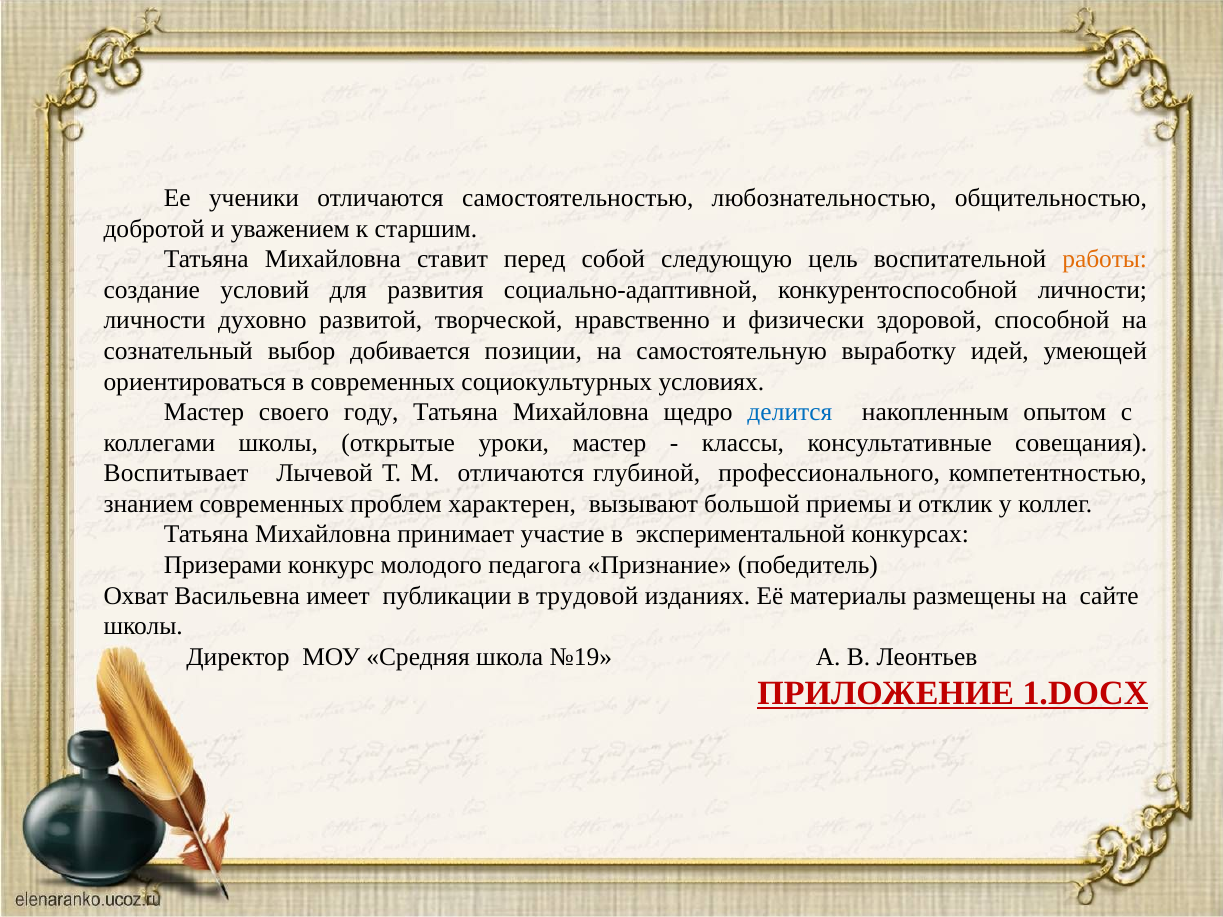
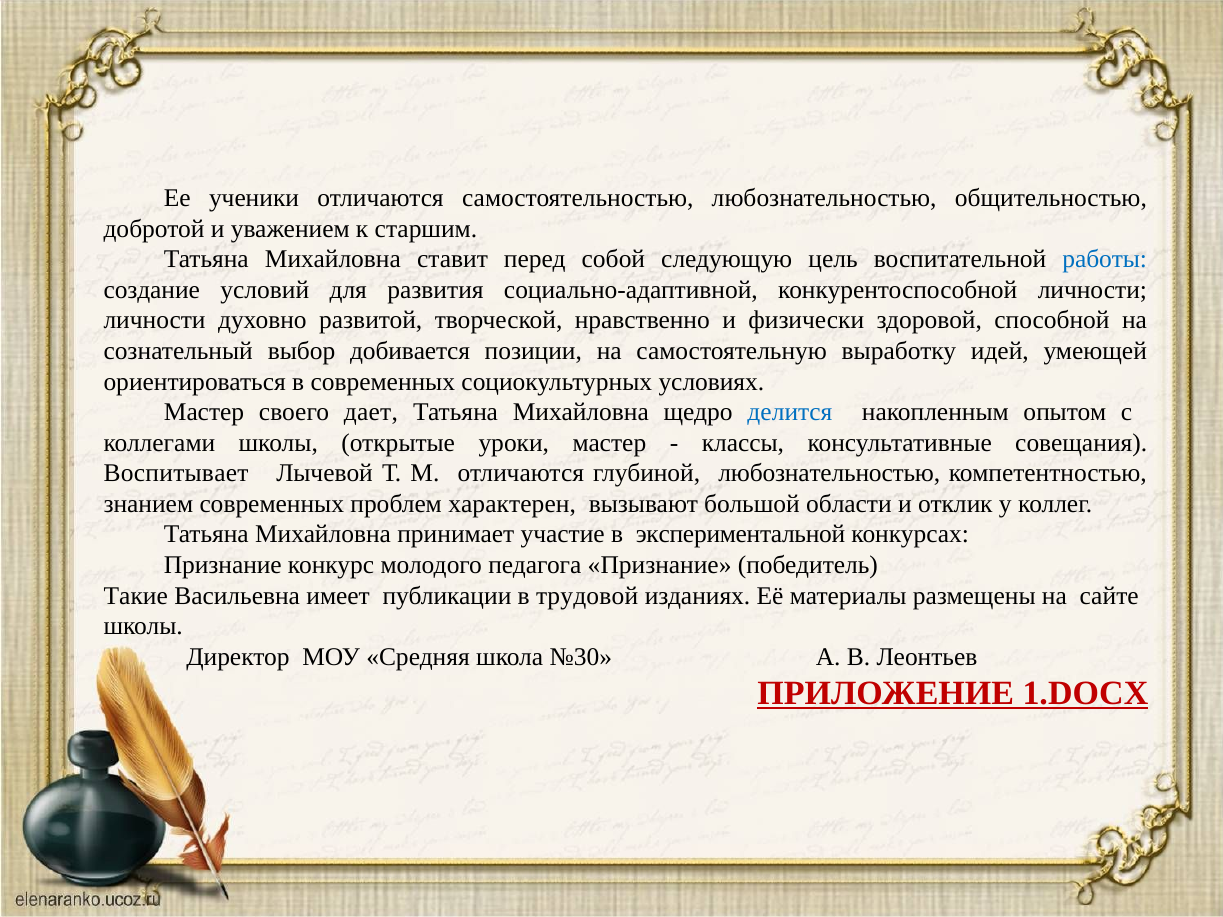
работы colour: orange -> blue
году: году -> дает
глубиной профессионального: профессионального -> любознательностью
приемы: приемы -> области
Призерами at (223, 565): Призерами -> Признание
Охват: Охват -> Такие
№19: №19 -> №30
